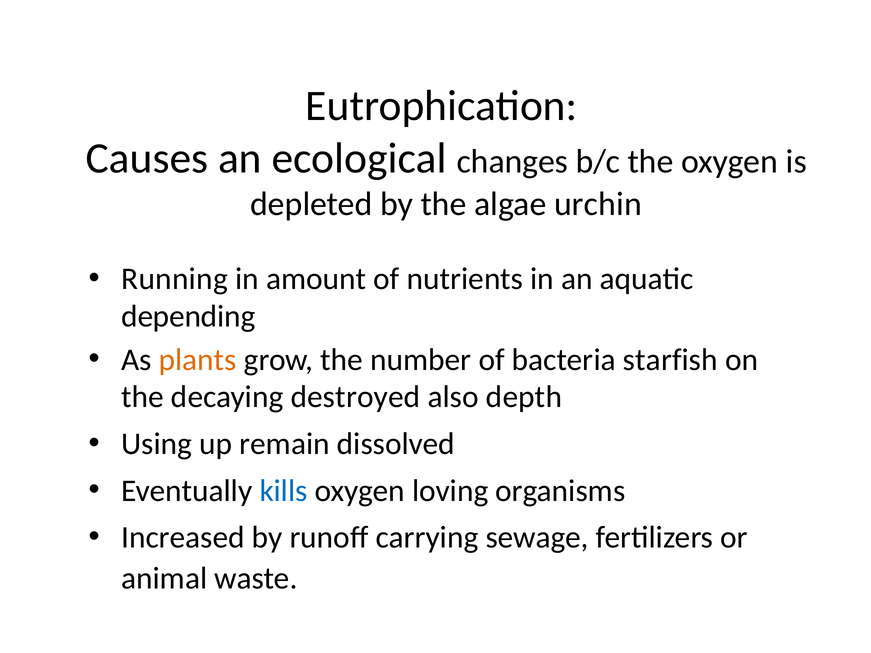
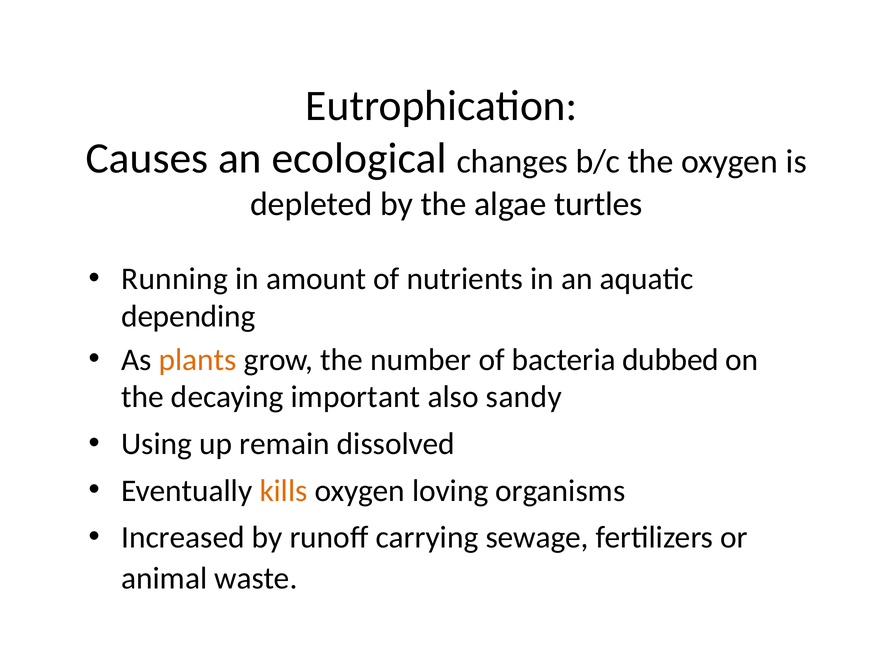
urchin: urchin -> turtles
starfish: starfish -> dubbed
destroyed: destroyed -> important
depth: depth -> sandy
kills colour: blue -> orange
